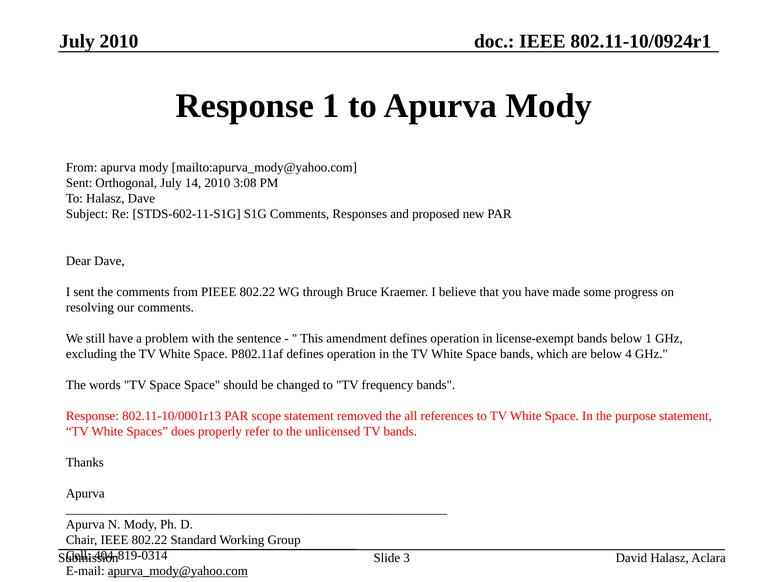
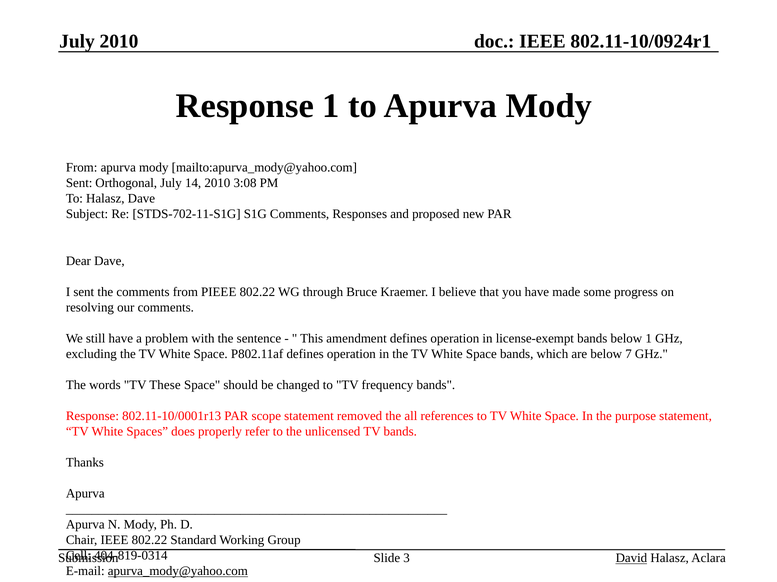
STDS-602-11-S1G: STDS-602-11-S1G -> STDS-702-11-S1G
4: 4 -> 7
TV Space: Space -> These
David underline: none -> present
